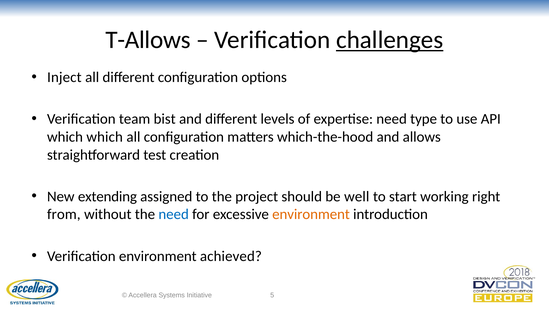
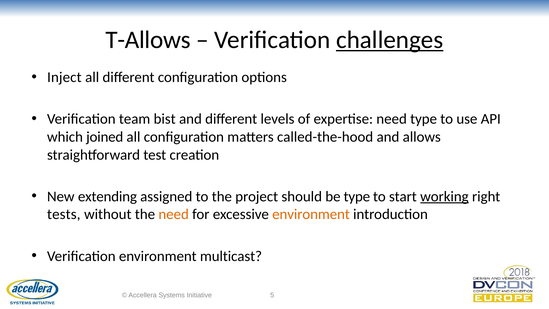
which which: which -> joined
which-the-hood: which-the-hood -> called-the-hood
be well: well -> type
working underline: none -> present
from: from -> tests
need at (174, 214) colour: blue -> orange
achieved: achieved -> multicast
